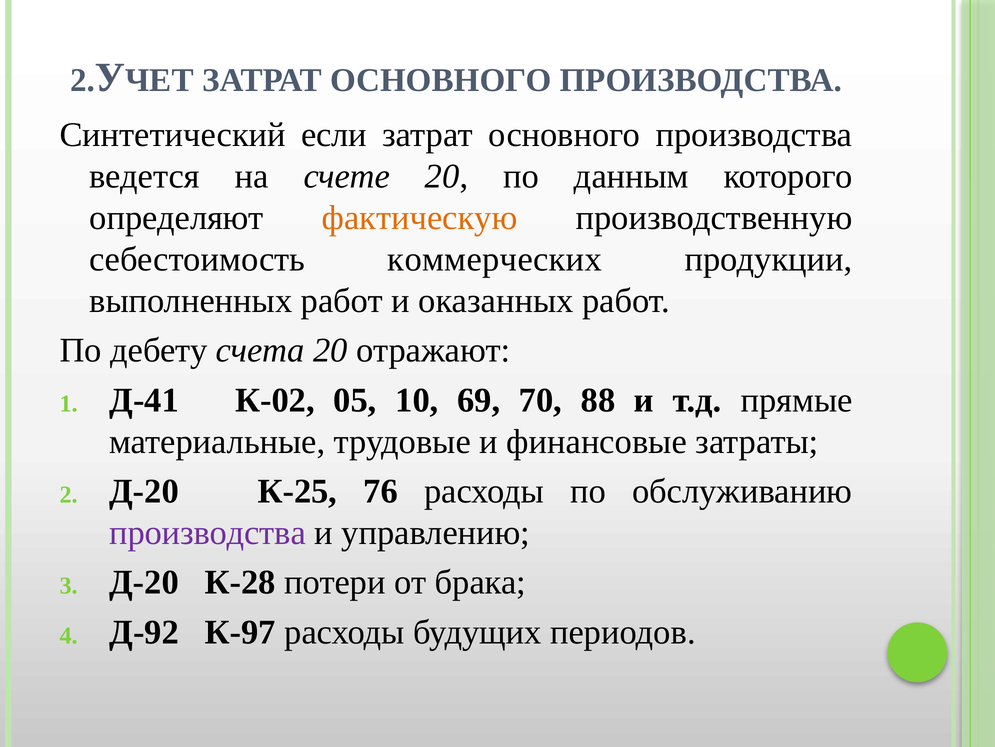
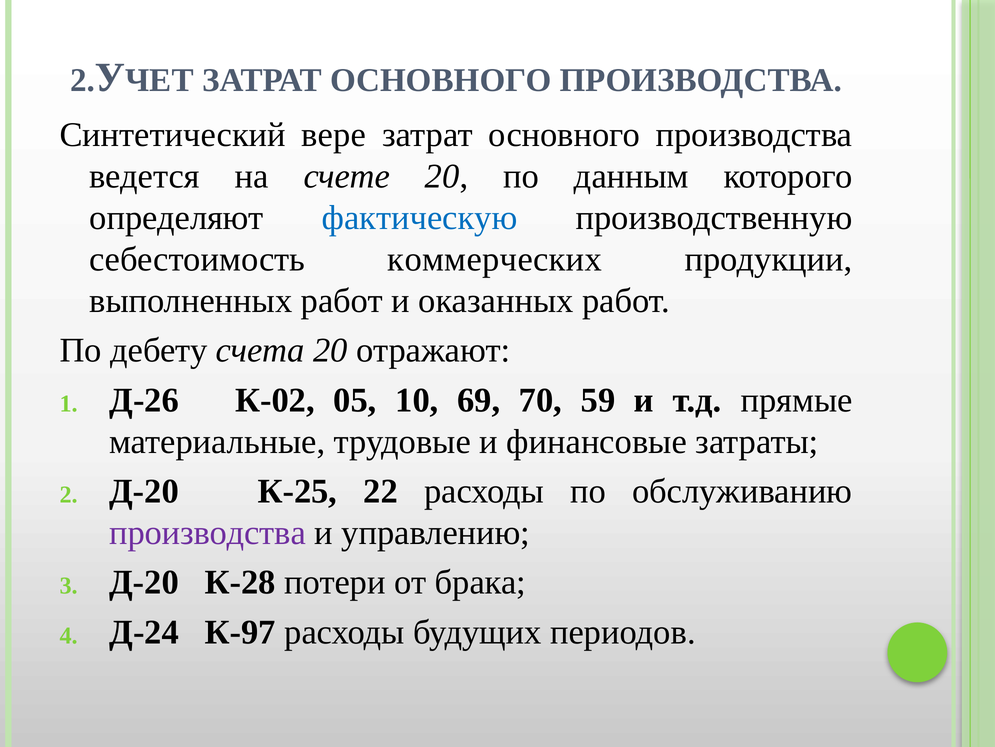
если: если -> вере
фактическую colour: orange -> blue
Д-41: Д-41 -> Д-26
88: 88 -> 59
76: 76 -> 22
Д-92: Д-92 -> Д-24
